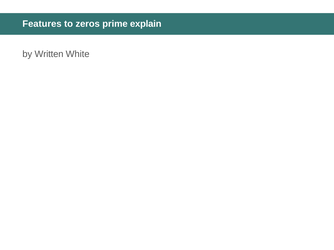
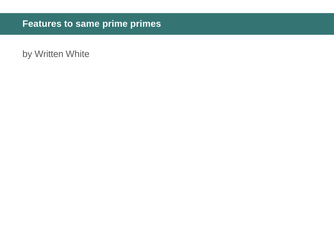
zeros: zeros -> same
explain: explain -> primes
